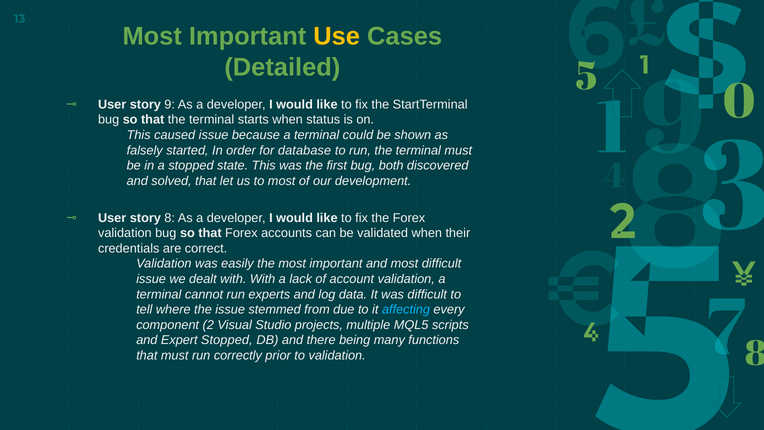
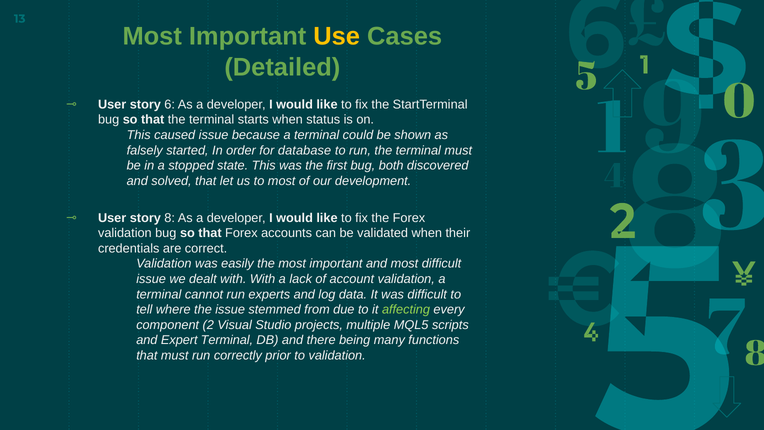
9: 9 -> 6
affecting colour: light blue -> light green
Expert Stopped: Stopped -> Terminal
